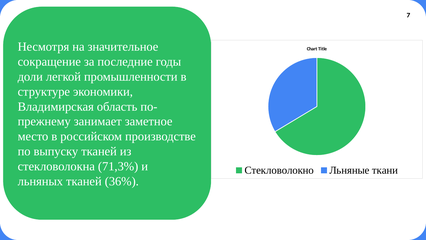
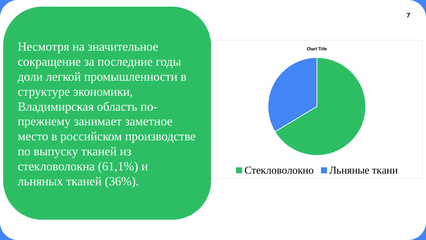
71,3%: 71,3% -> 61,1%
